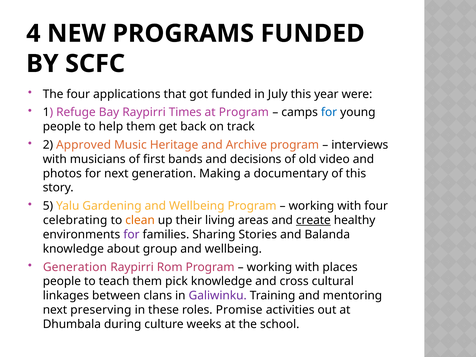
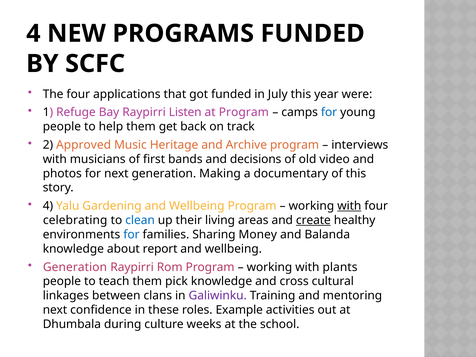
Times: Times -> Listen
5 at (48, 206): 5 -> 4
with at (349, 206) underline: none -> present
clean colour: orange -> blue
for at (131, 235) colour: purple -> blue
Stories: Stories -> Money
group: group -> report
places: places -> plants
preserving: preserving -> confidence
Promise: Promise -> Example
